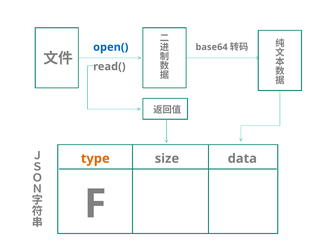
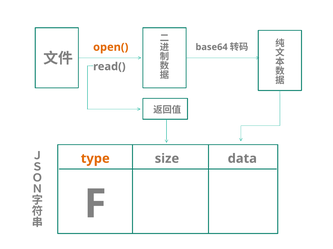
open( colour: blue -> orange
